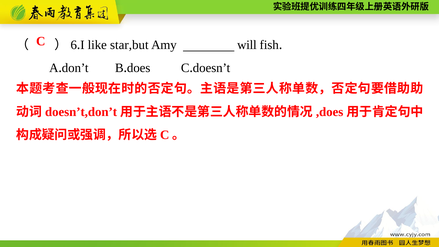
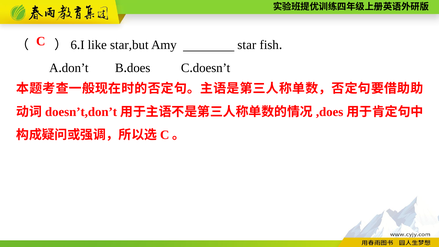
will: will -> star
